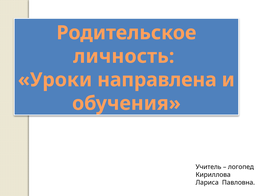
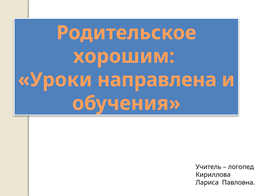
личность: личность -> хорошим
